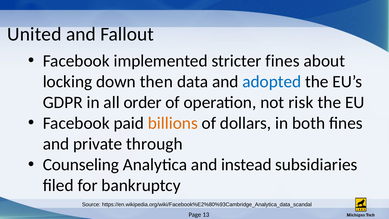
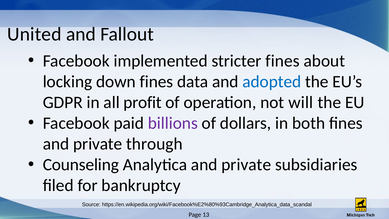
down then: then -> fines
order: order -> profit
risk: risk -> will
billions colour: orange -> purple
Analytica and instead: instead -> private
